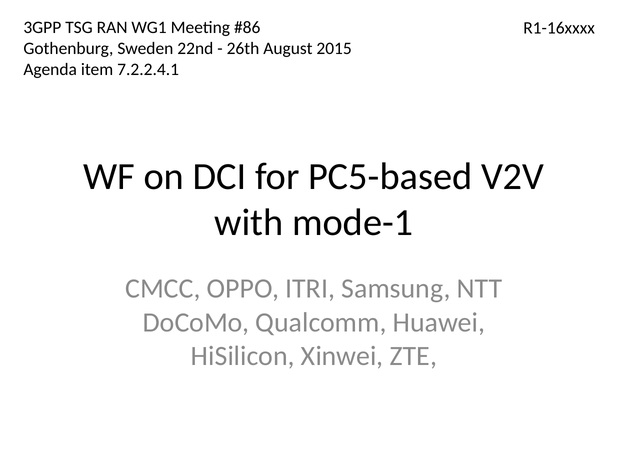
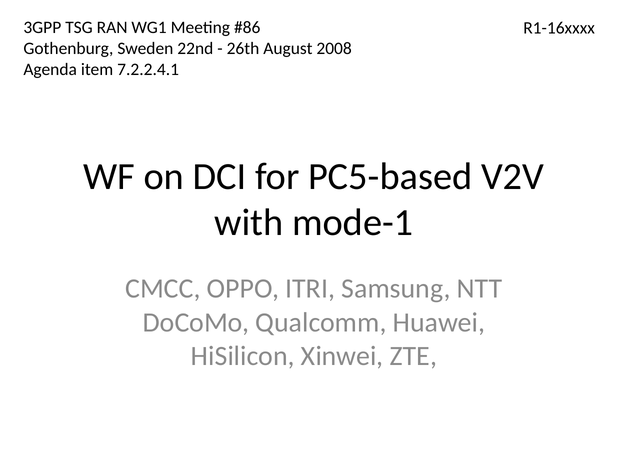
2015: 2015 -> 2008
